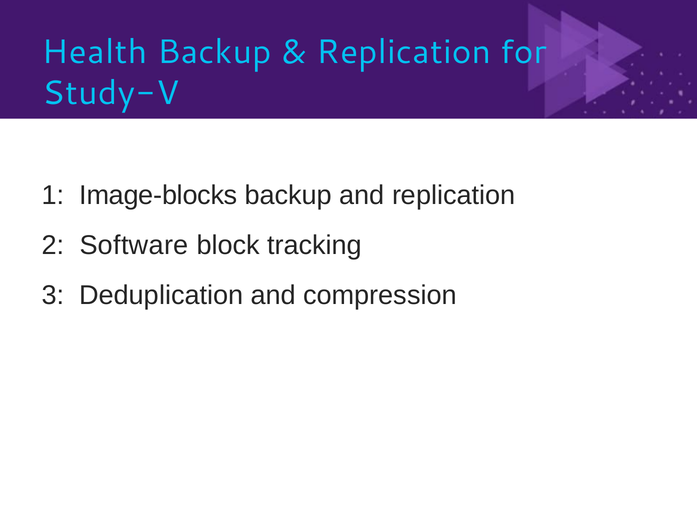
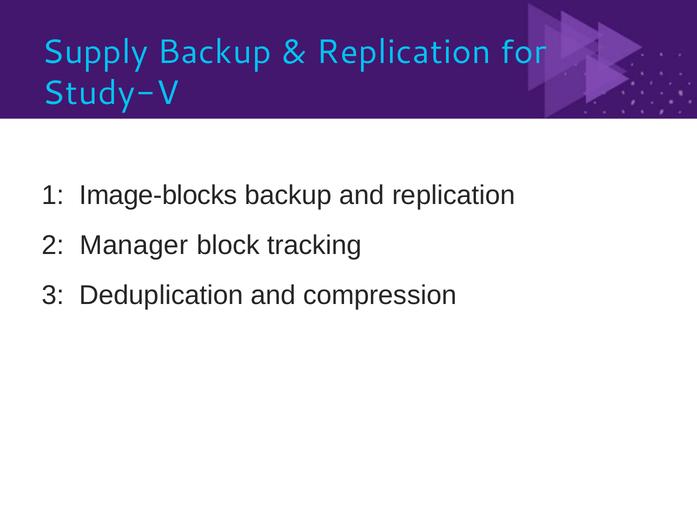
Health: Health -> Supply
Software: Software -> Manager
